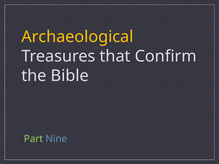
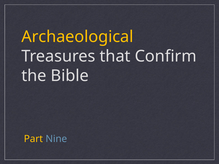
Part colour: light green -> yellow
